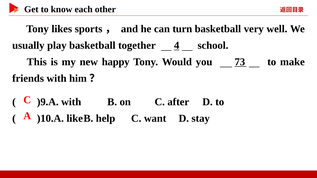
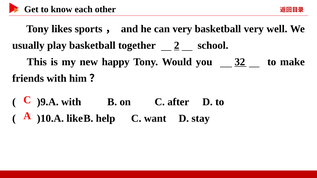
can turn: turn -> very
4: 4 -> 2
73: 73 -> 32
